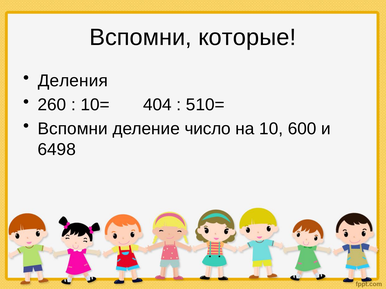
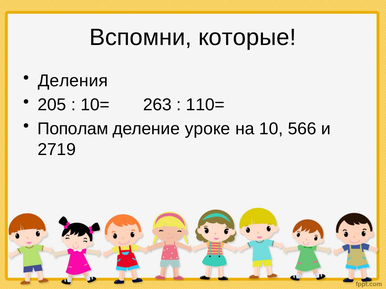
260: 260 -> 205
404: 404 -> 263
510=: 510= -> 110=
Вспомни at (73, 129): Вспомни -> Пополам
число: число -> уроке
600: 600 -> 566
6498: 6498 -> 2719
